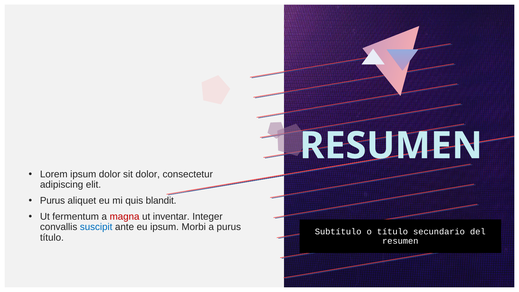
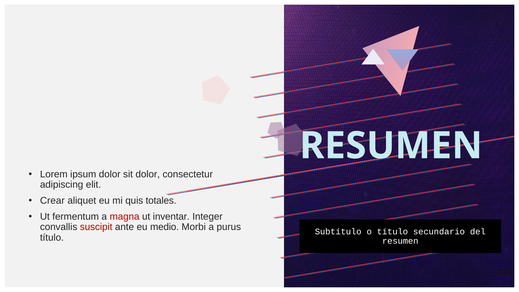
Purus at (52, 201): Purus -> Crear
blandit: blandit -> totales
suscipit colour: blue -> red
eu ipsum: ipsum -> medio
